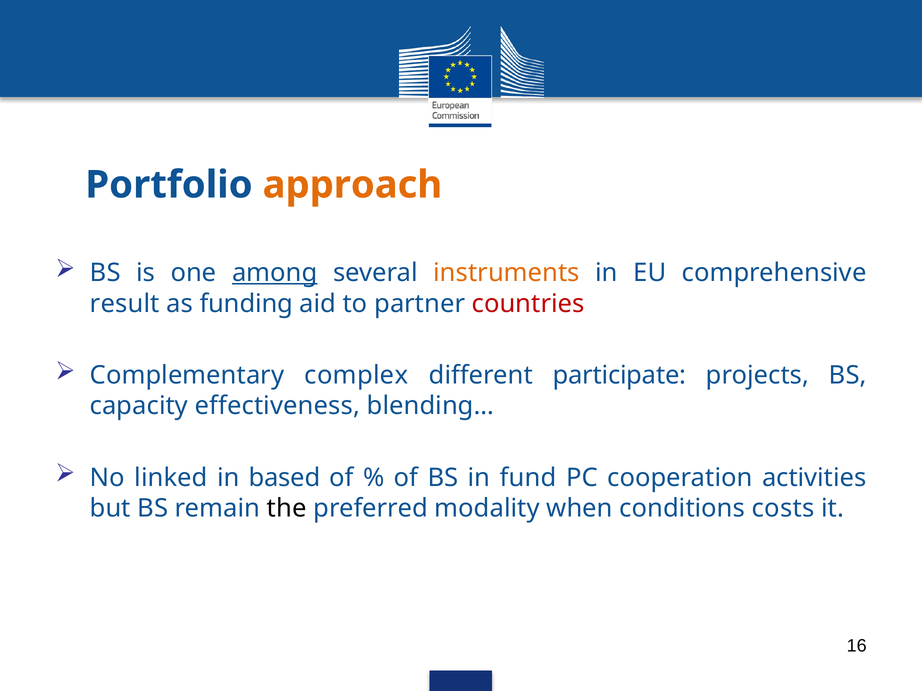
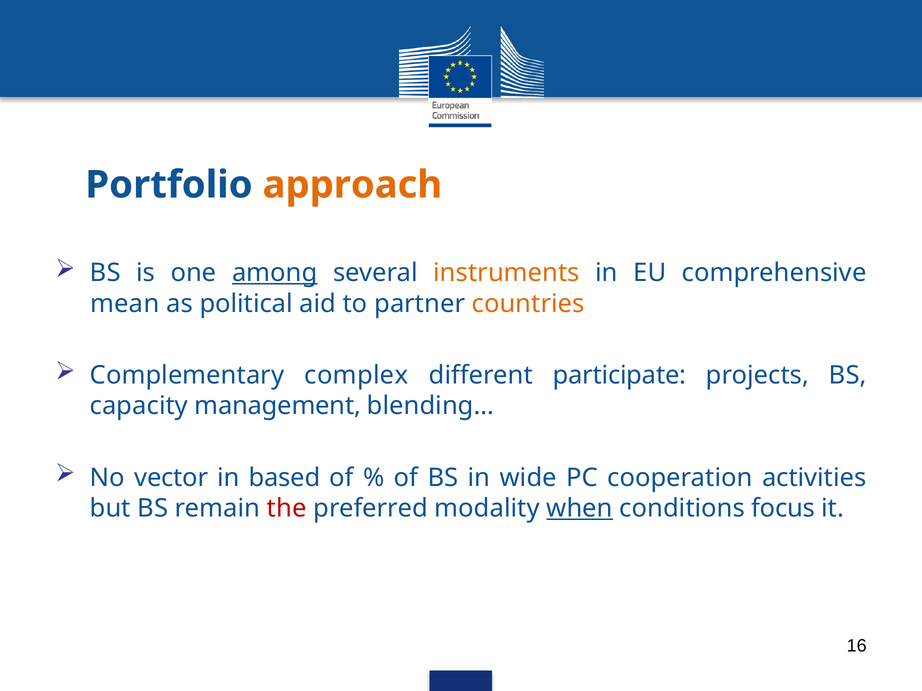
result: result -> mean
funding: funding -> political
countries colour: red -> orange
effectiveness: effectiveness -> management
linked: linked -> vector
fund: fund -> wide
the colour: black -> red
when underline: none -> present
costs: costs -> focus
